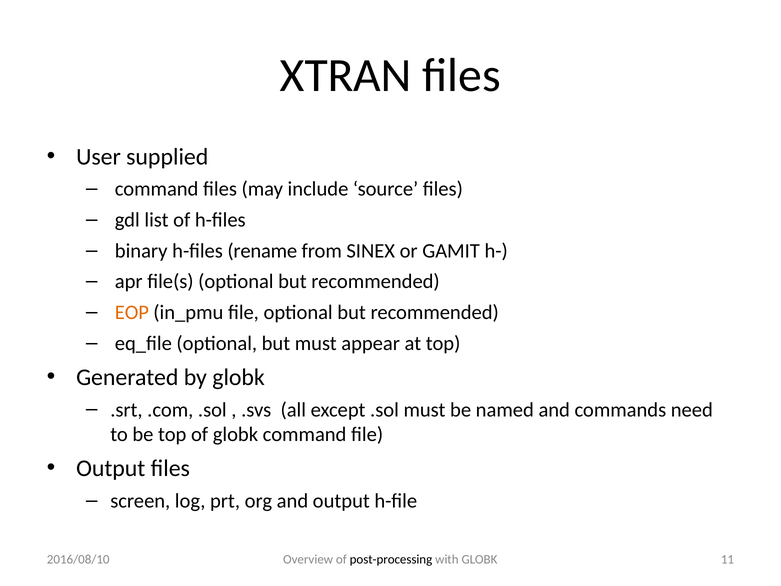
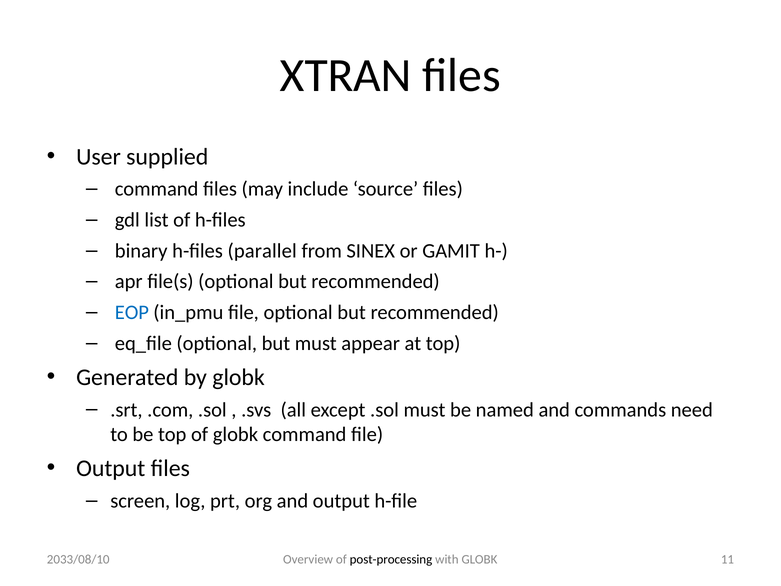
rename: rename -> parallel
EOP colour: orange -> blue
2016/08/10: 2016/08/10 -> 2033/08/10
